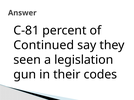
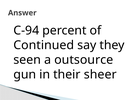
C-81: C-81 -> C-94
legislation: legislation -> outsource
codes: codes -> sheer
